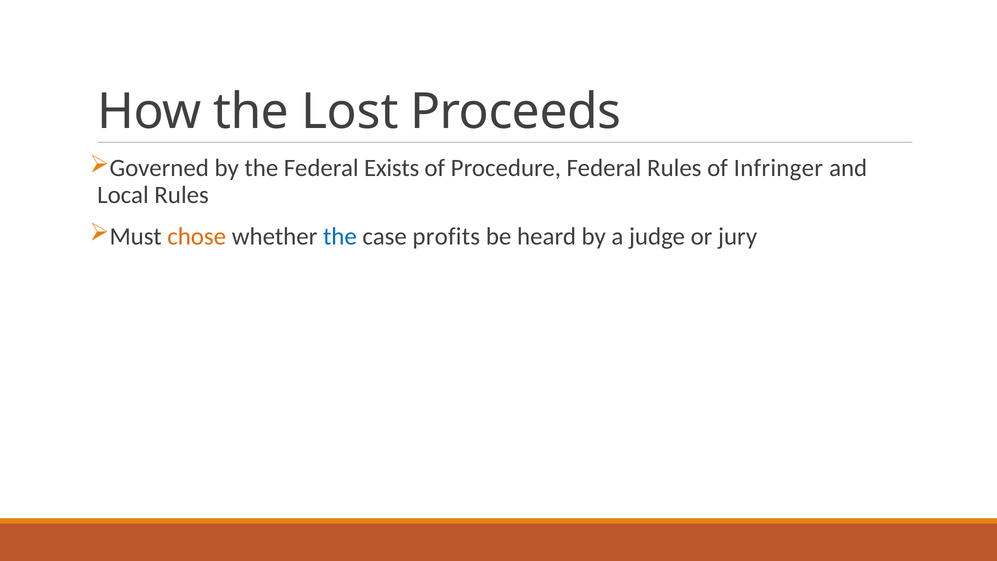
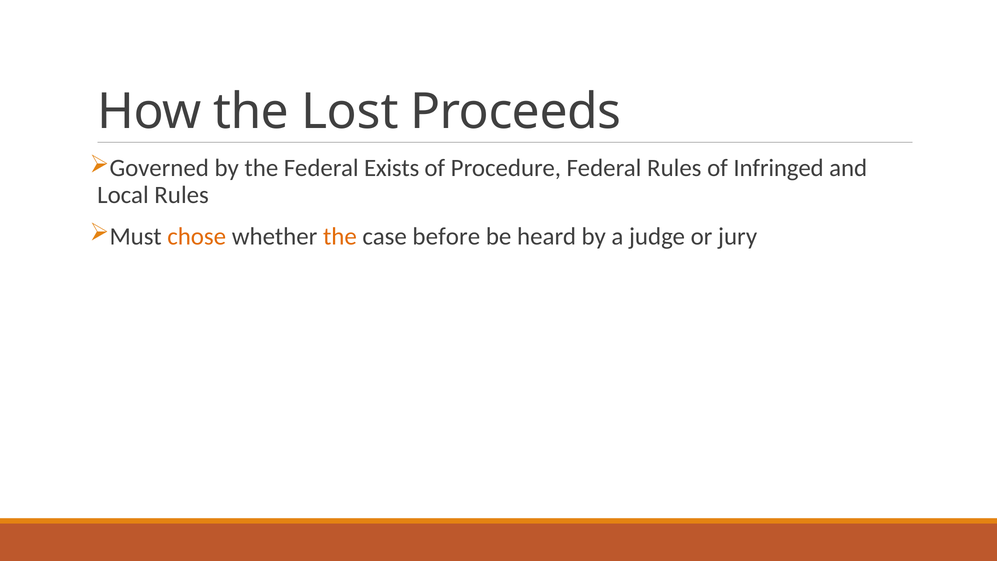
Infringer: Infringer -> Infringed
the at (340, 236) colour: blue -> orange
profits: profits -> before
